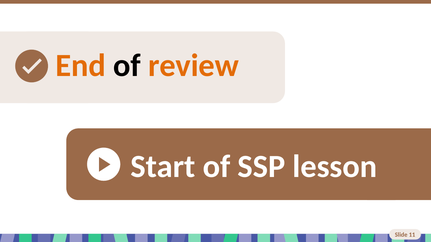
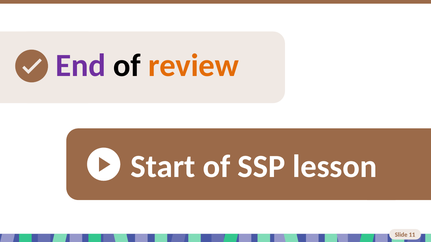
End colour: orange -> purple
